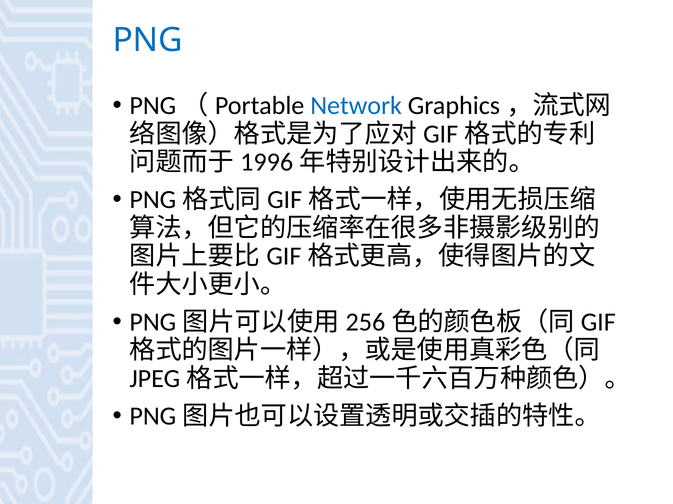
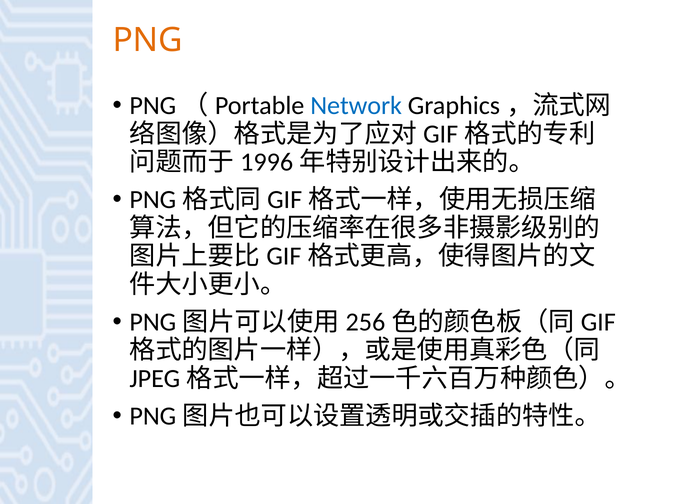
PNG colour: blue -> orange
